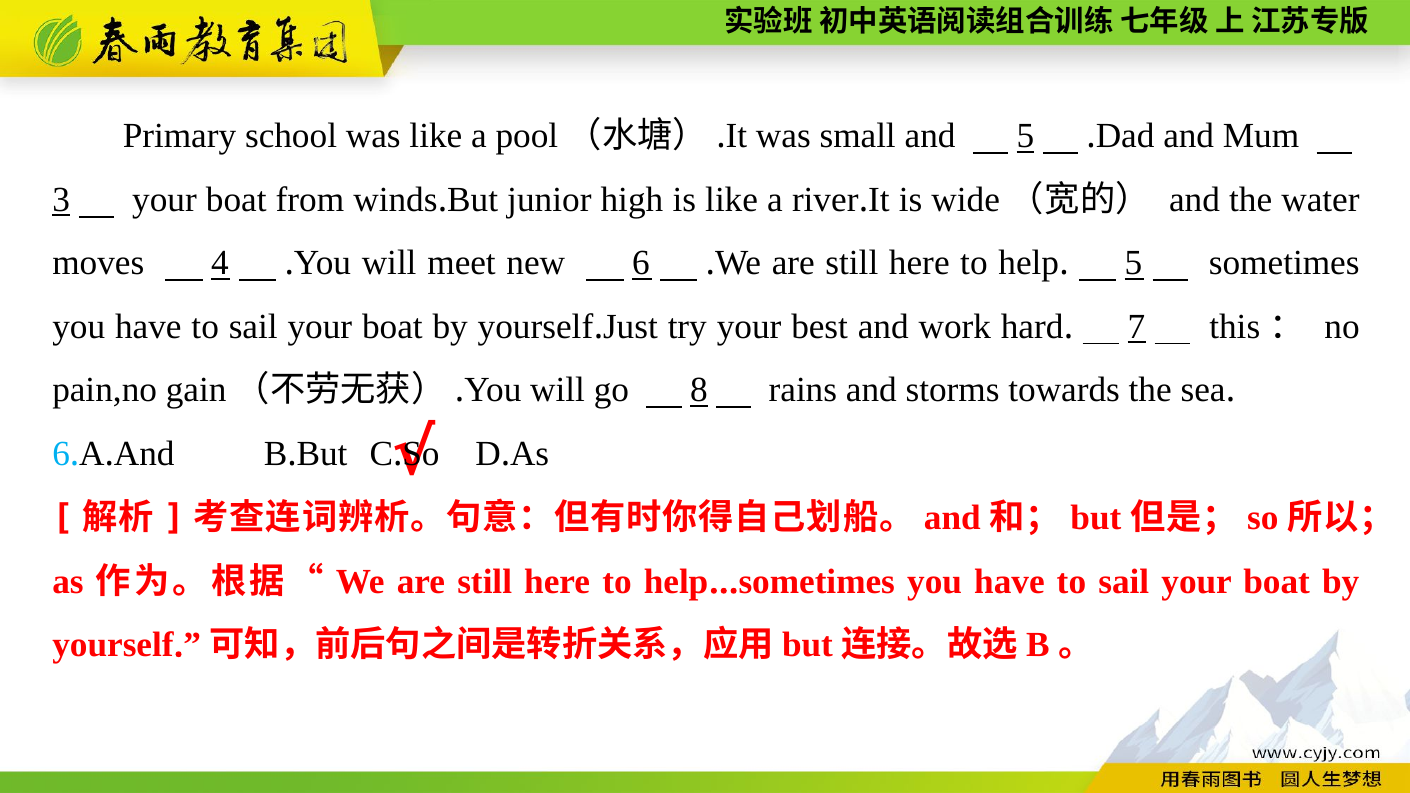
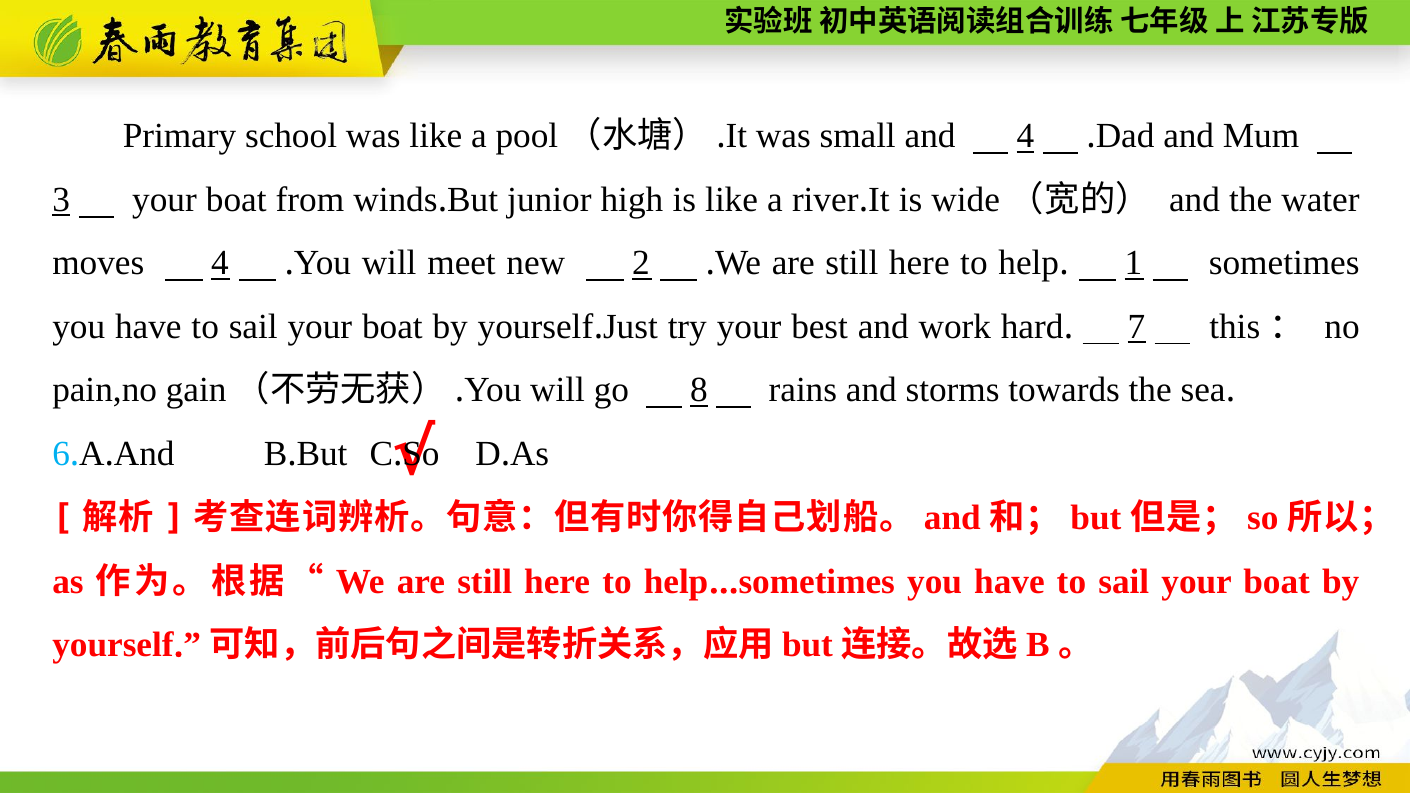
and 5: 5 -> 4
new 6: 6 -> 2
5 at (1134, 263): 5 -> 1
